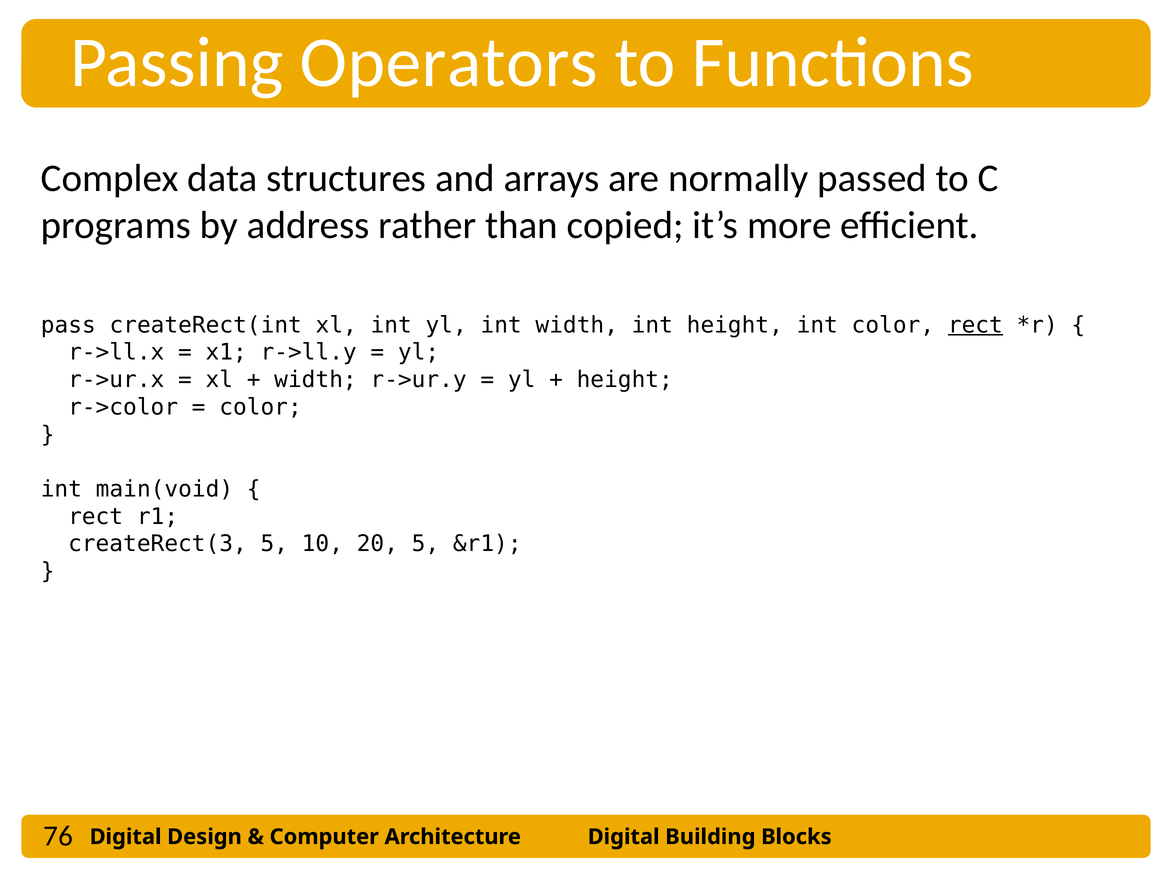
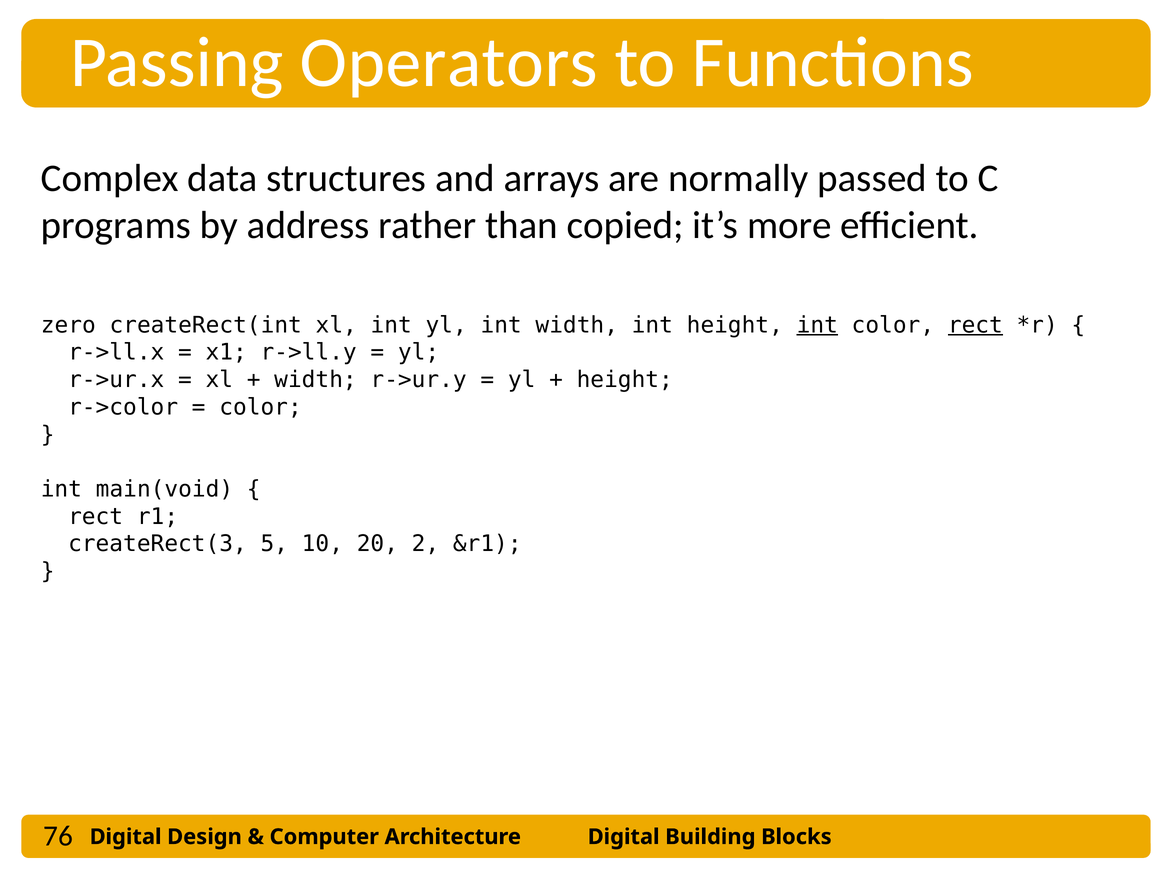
pass: pass -> zero
int at (817, 325) underline: none -> present
20 5: 5 -> 2
